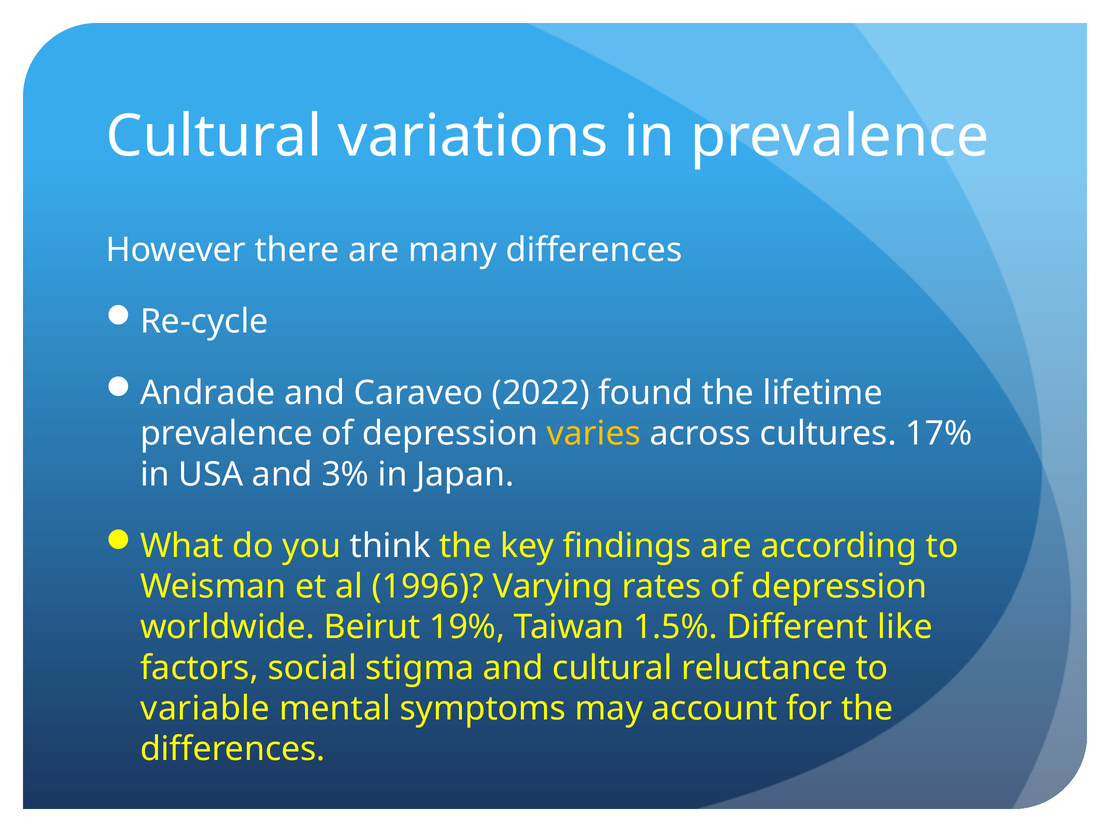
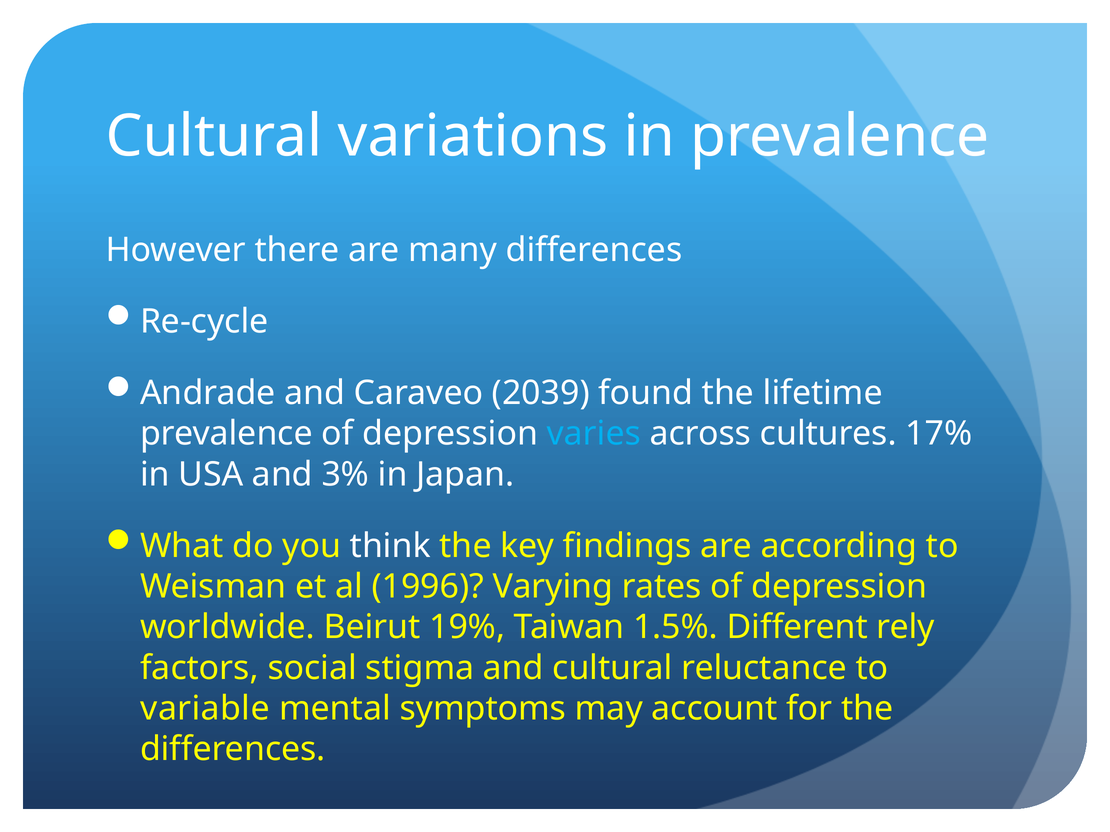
2022: 2022 -> 2039
varies colour: yellow -> light blue
like: like -> rely
